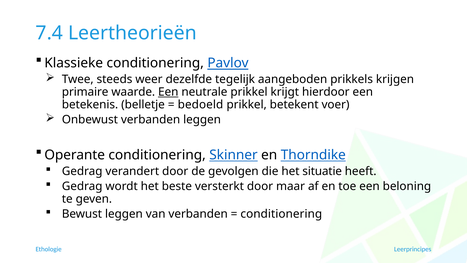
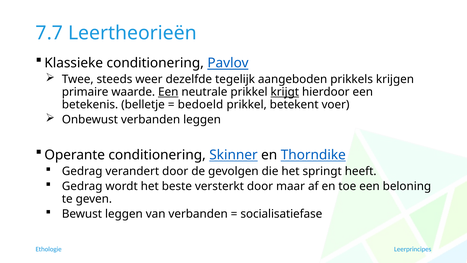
7.4: 7.4 -> 7.7
krijgt underline: none -> present
situatie: situatie -> springt
conditionering at (281, 214): conditionering -> socialisatiefase
